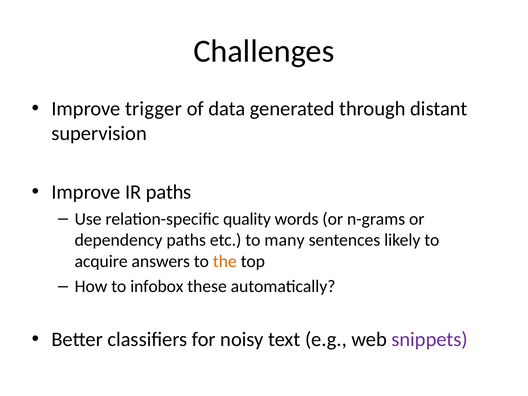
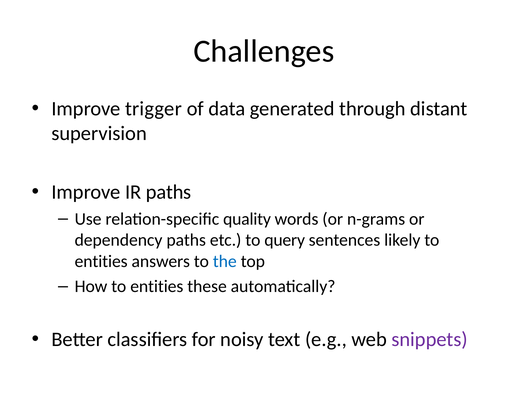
many: many -> query
acquire at (101, 261): acquire -> entities
the colour: orange -> blue
How to infobox: infobox -> entities
